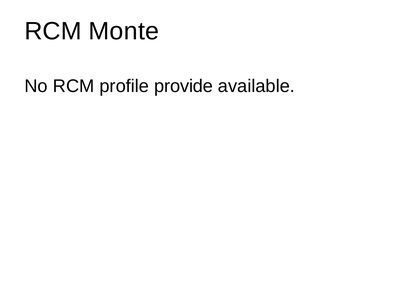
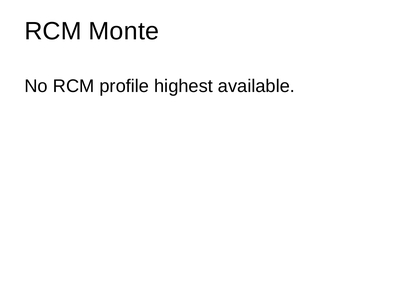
provide: provide -> highest
